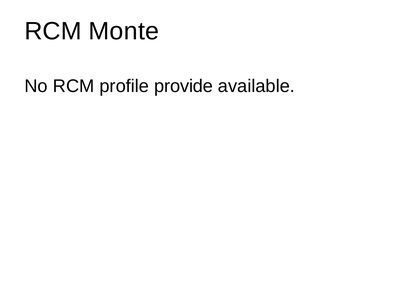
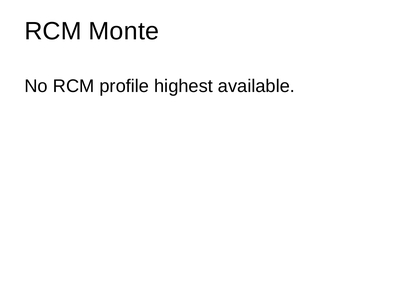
provide: provide -> highest
